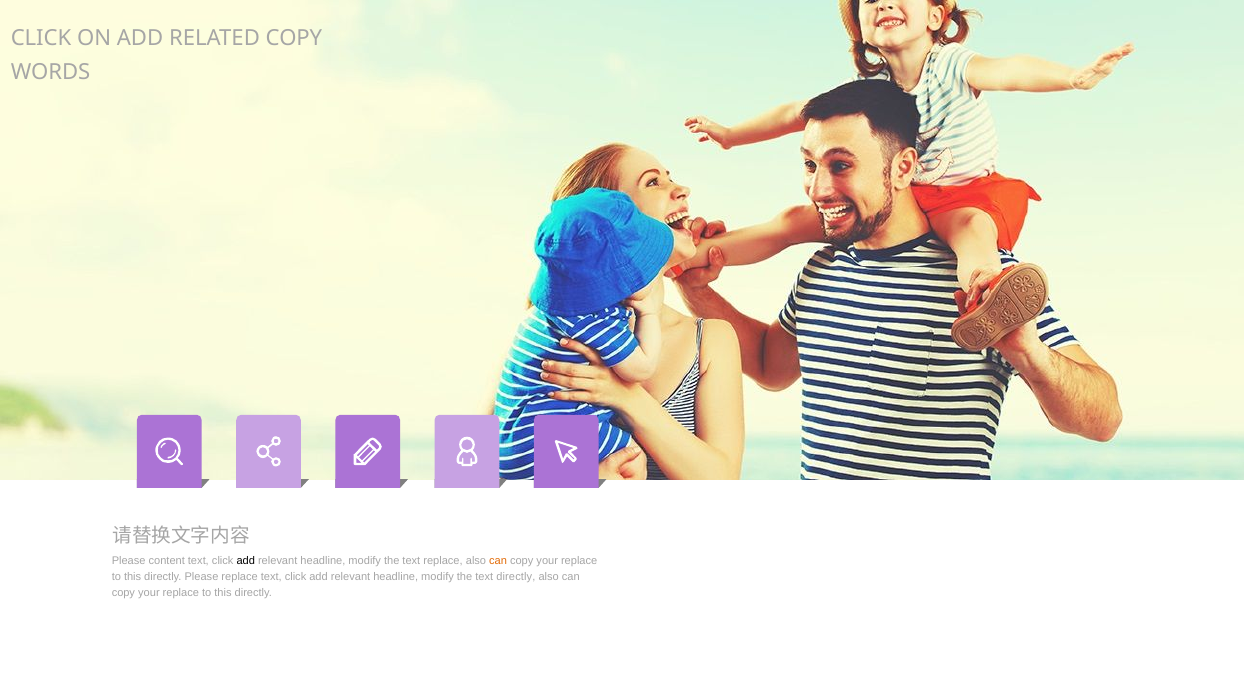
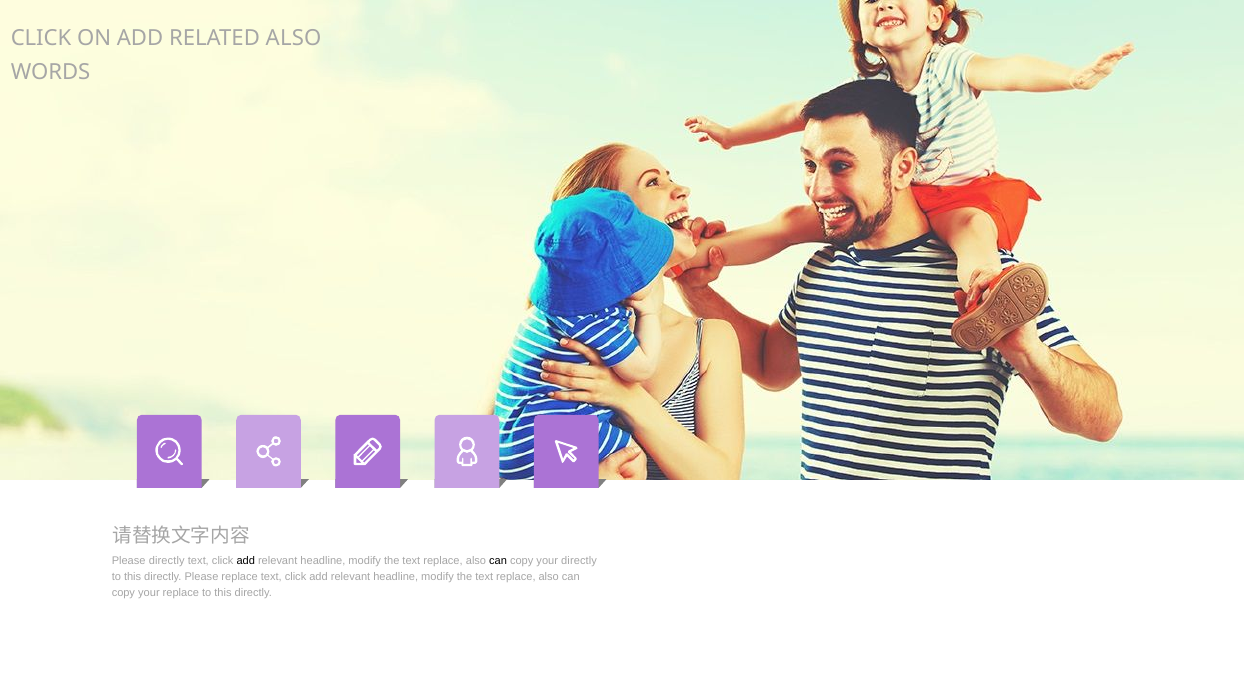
RELATED COPY: COPY -> ALSO
Please content: content -> directly
can at (498, 561) colour: orange -> black
replace at (579, 561): replace -> directly
directly at (516, 577): directly -> replace
